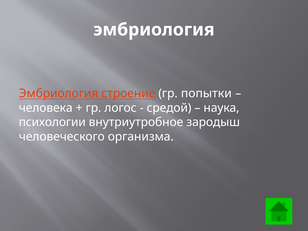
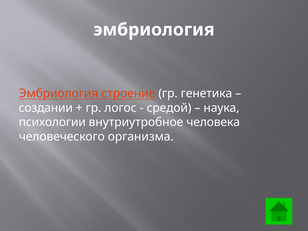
попытки: попытки -> генетика
человека: человека -> создании
зародыш: зародыш -> человека
